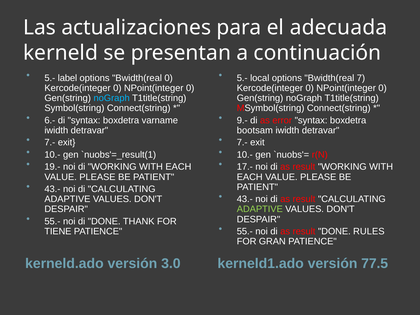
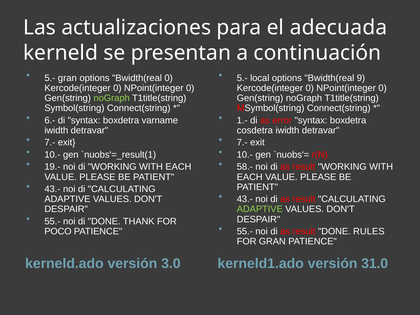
5.- label: label -> gran
7: 7 -> 9
noGraph at (112, 98) colour: light blue -> light green
9.-: 9.- -> 1.-
bootsam: bootsam -> cosdetra
17.-: 17.- -> 58.-
TIENE: TIENE -> POCO
77.5: 77.5 -> 31.0
